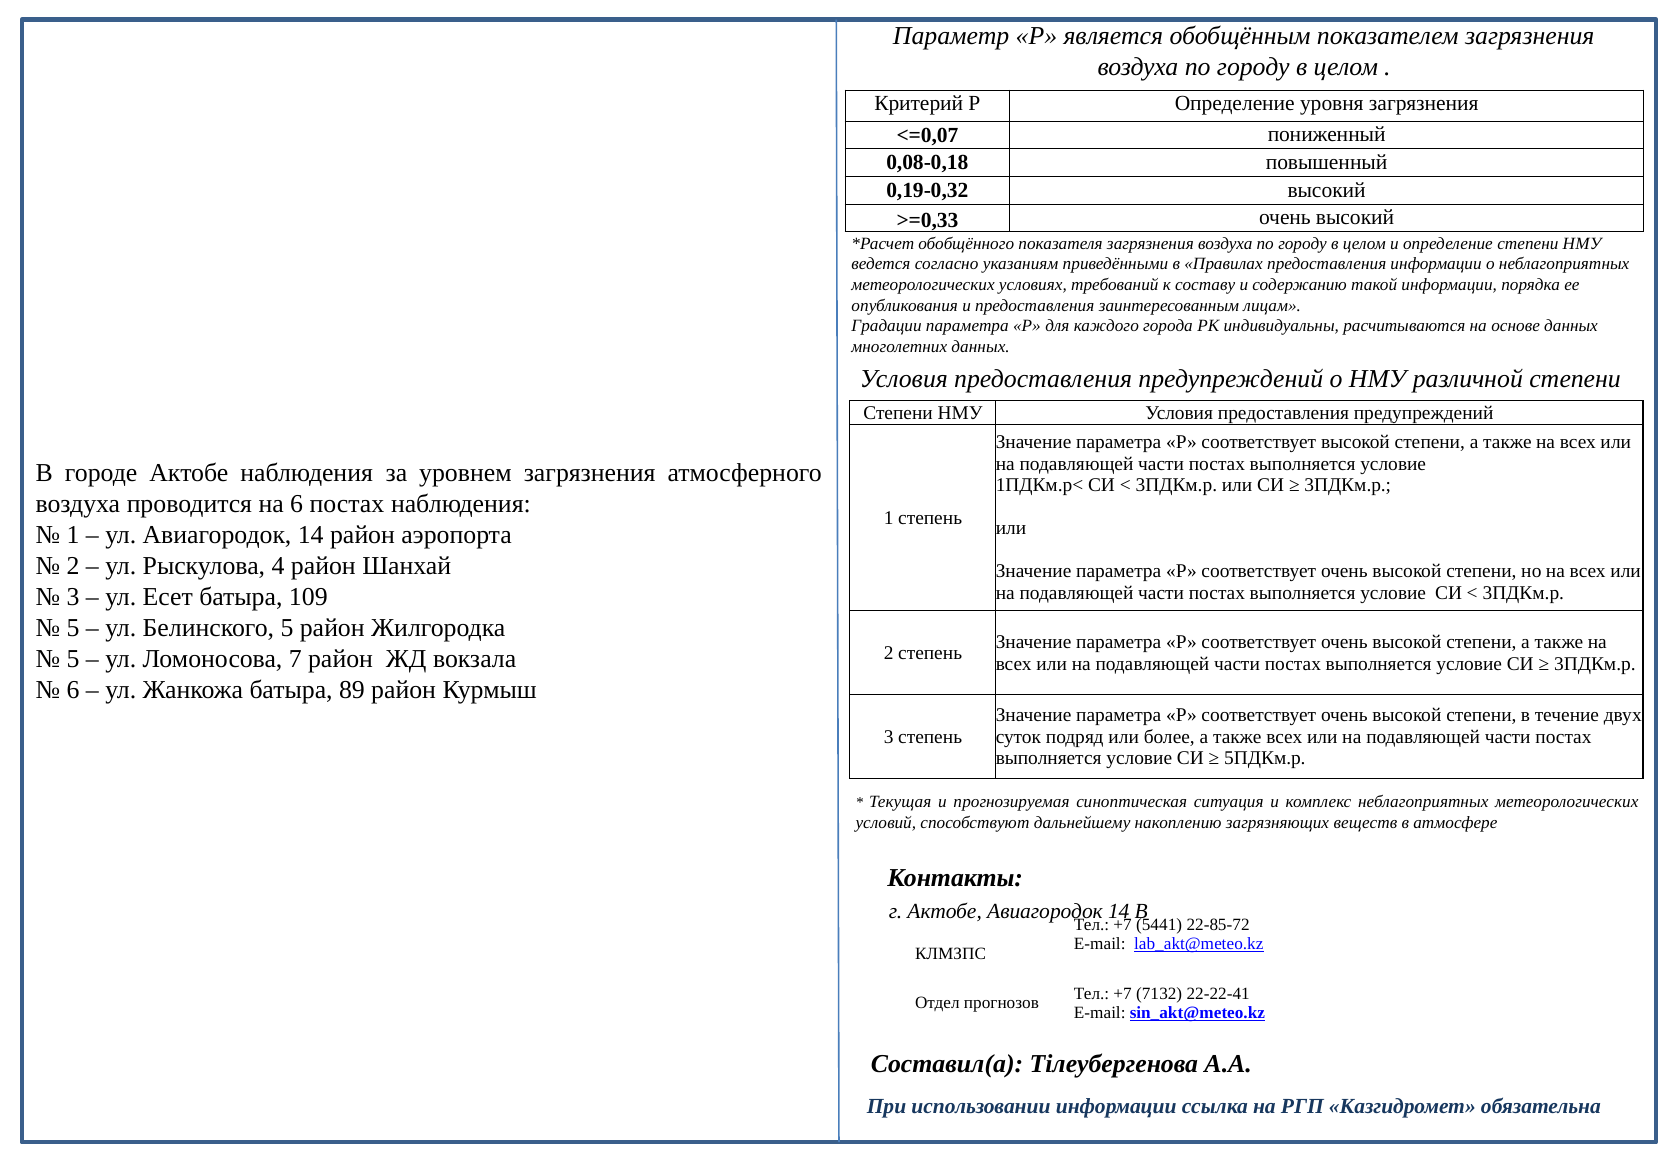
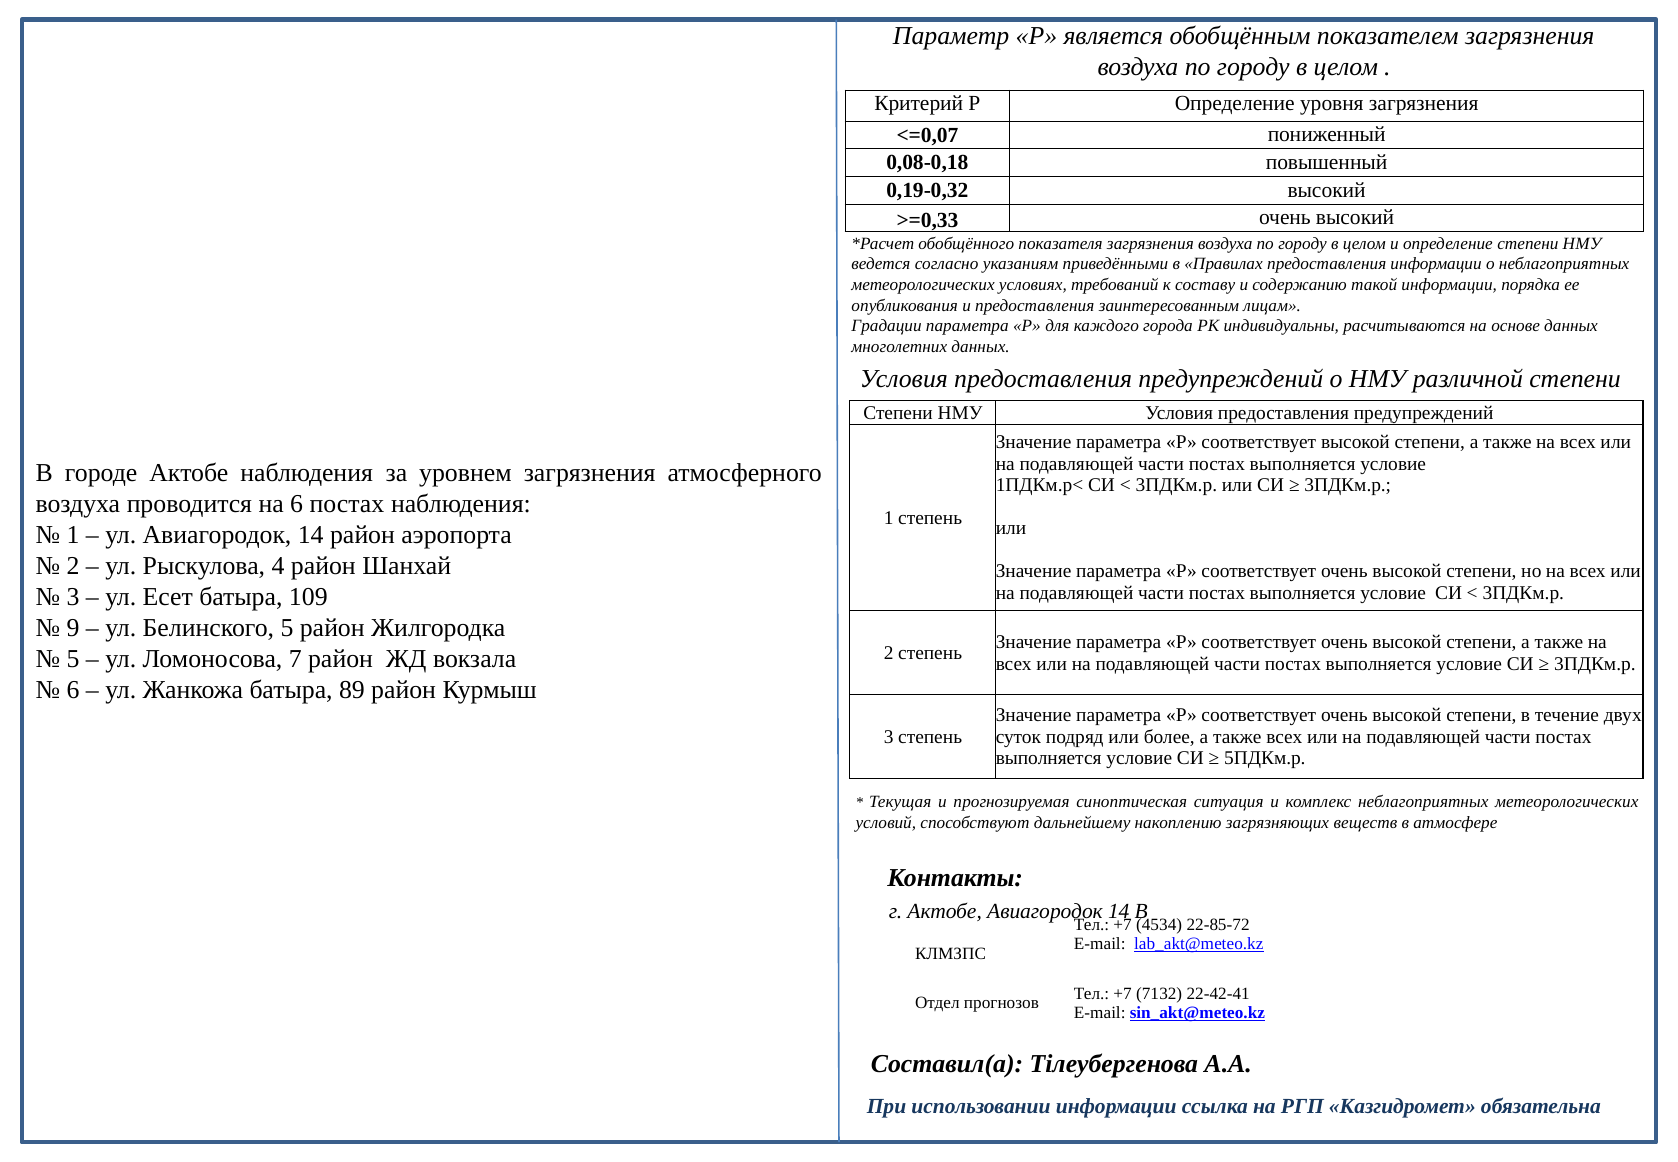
5 at (73, 628): 5 -> 9
5441: 5441 -> 4534
22-22-41: 22-22-41 -> 22-42-41
